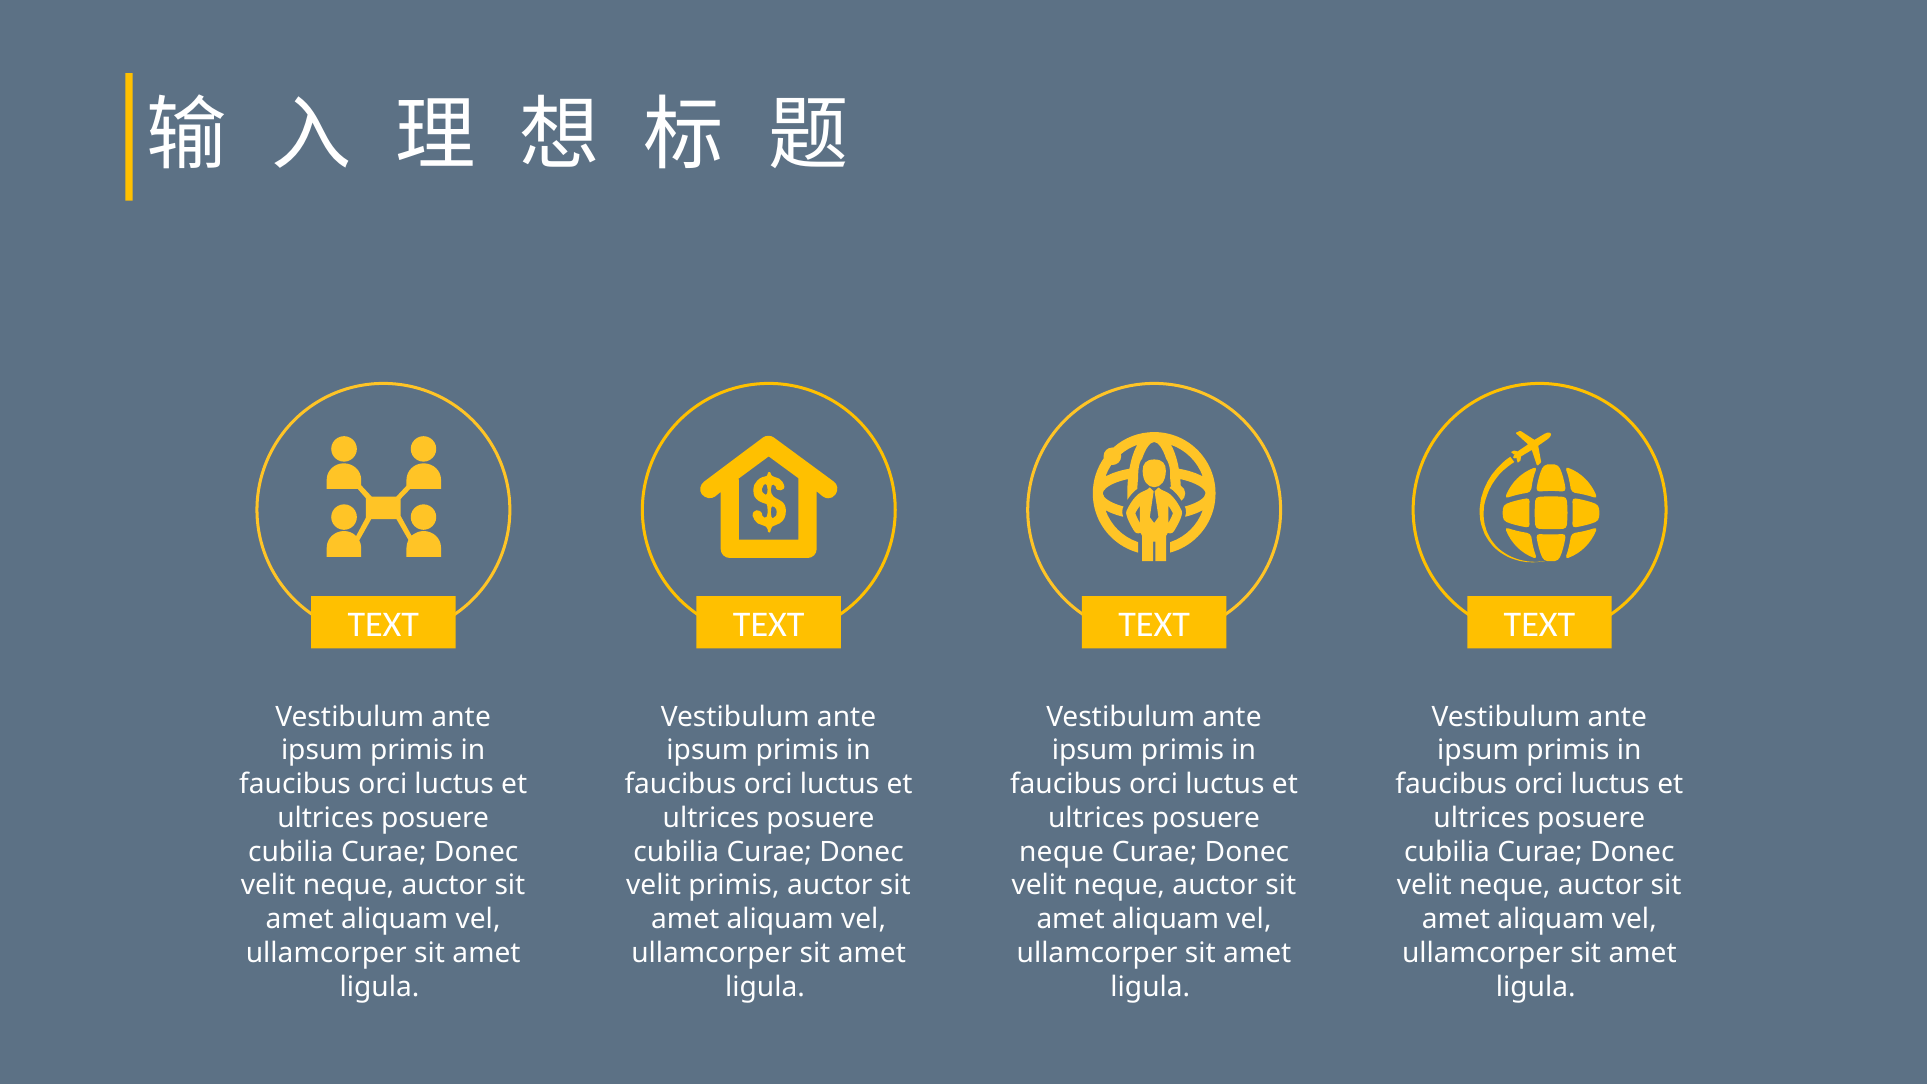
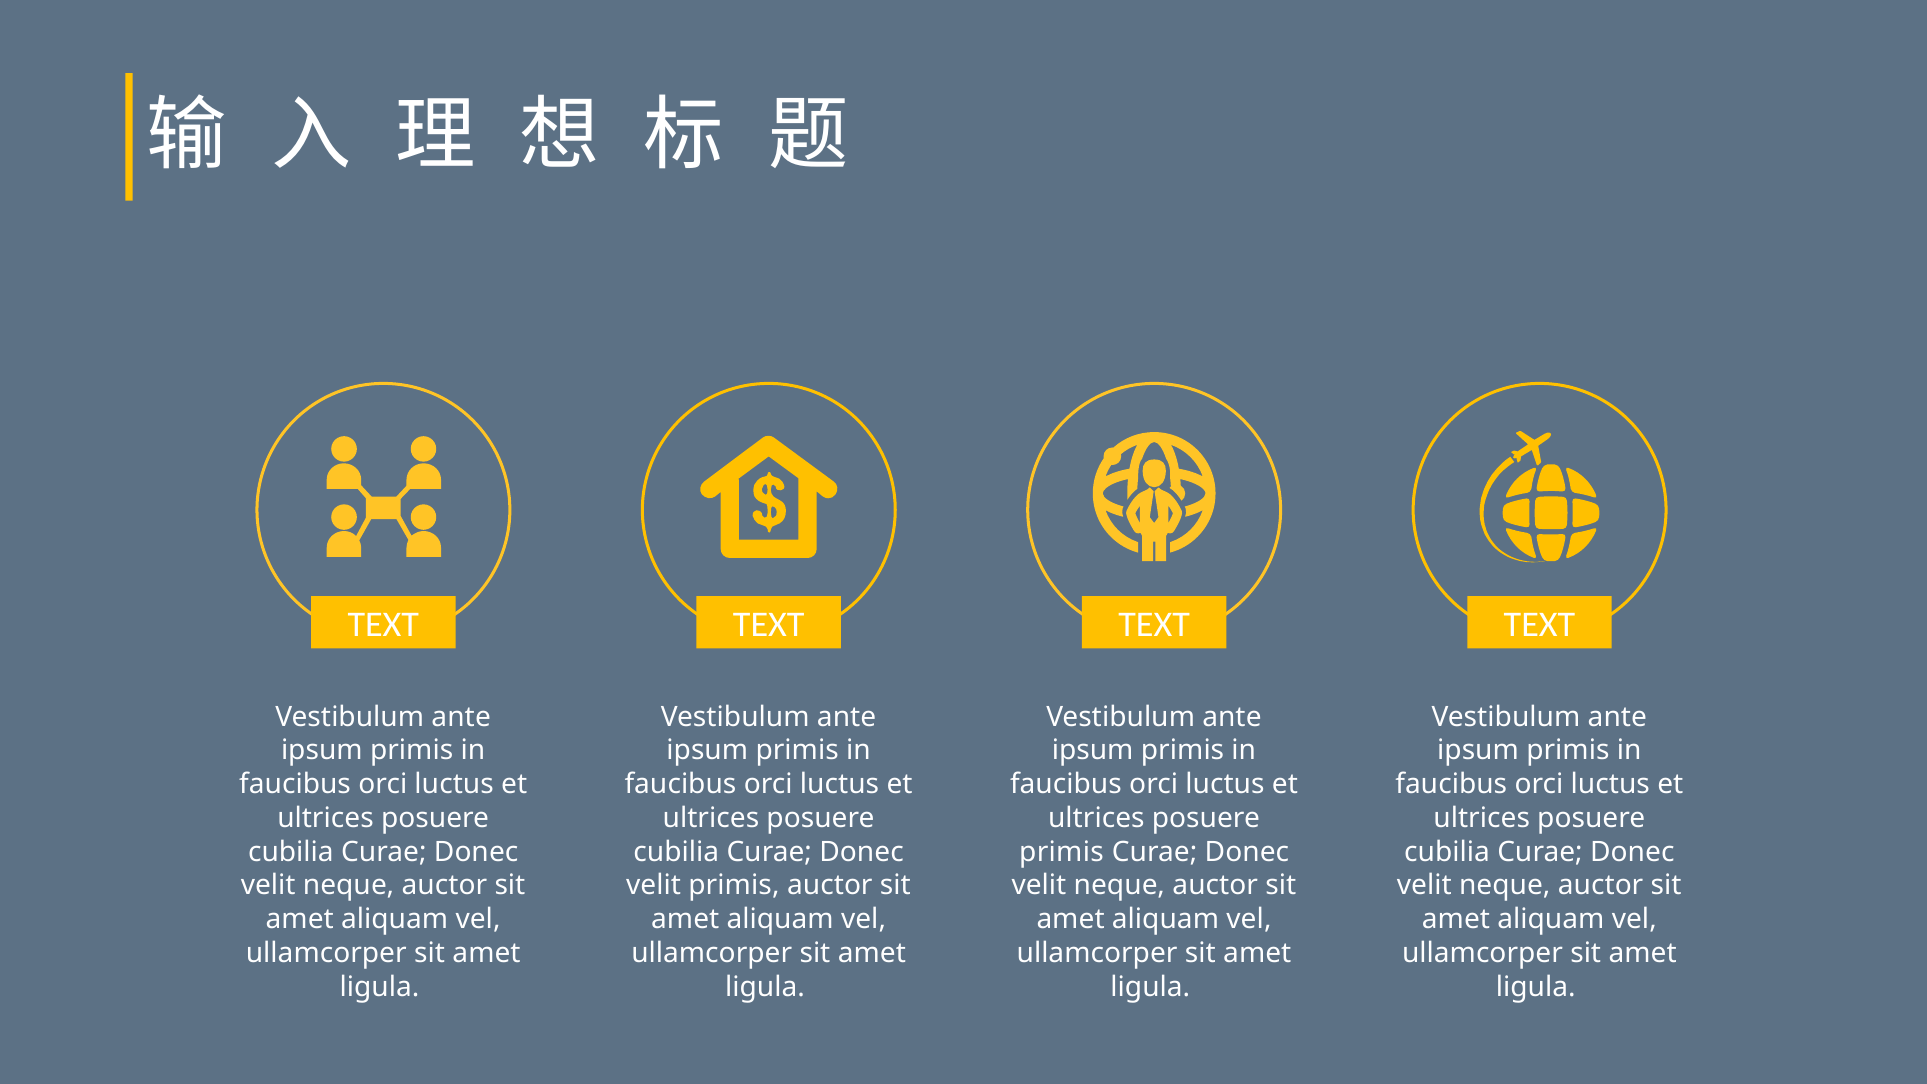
neque at (1062, 852): neque -> primis
